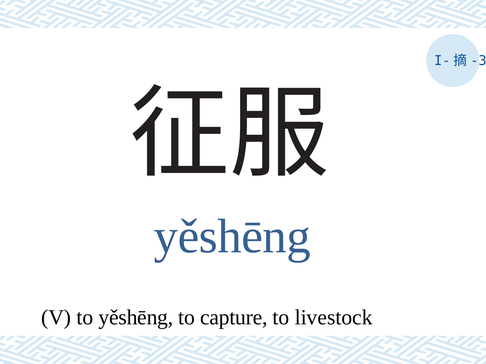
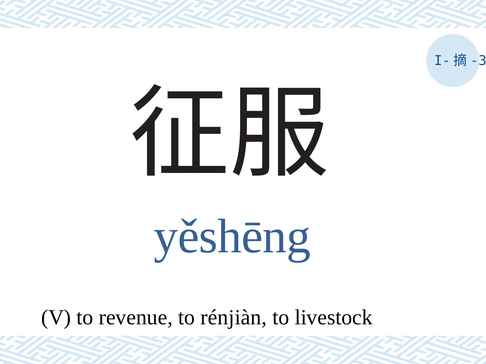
to yěshēng: yěshēng -> revenue
capture: capture -> rénjiàn
